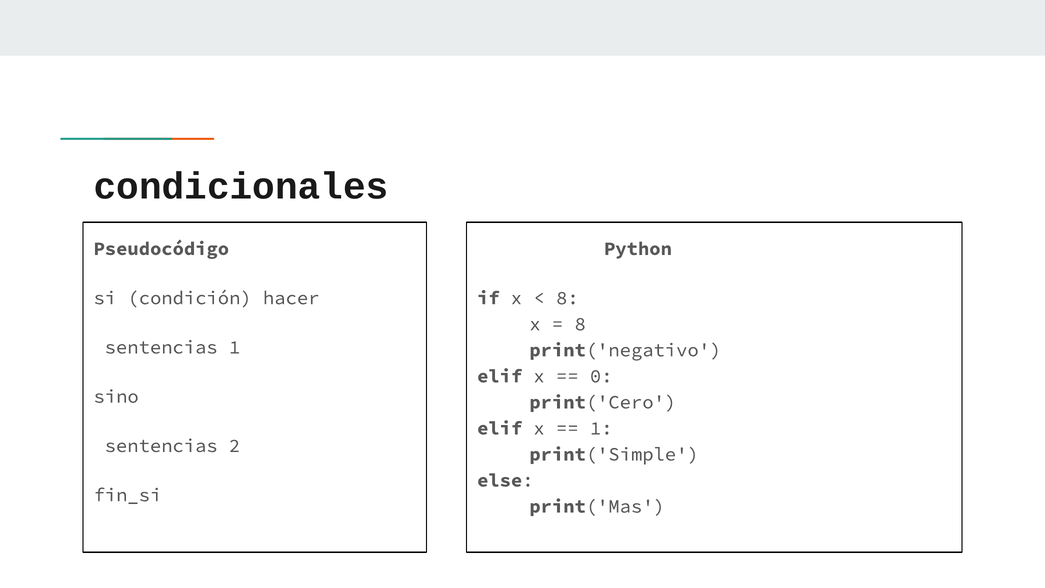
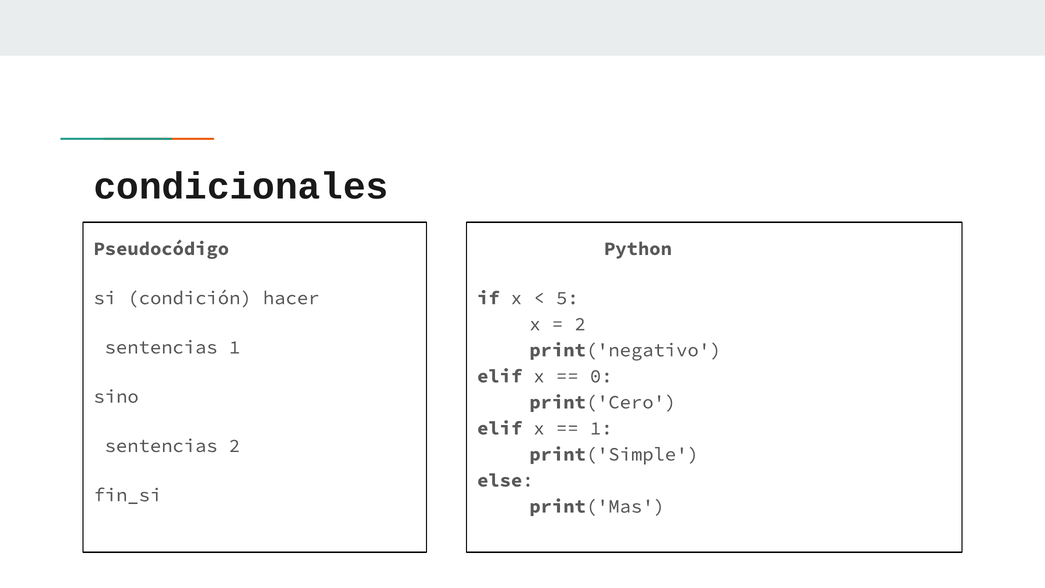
8 at (567, 298): 8 -> 5
8 at (580, 324): 8 -> 2
